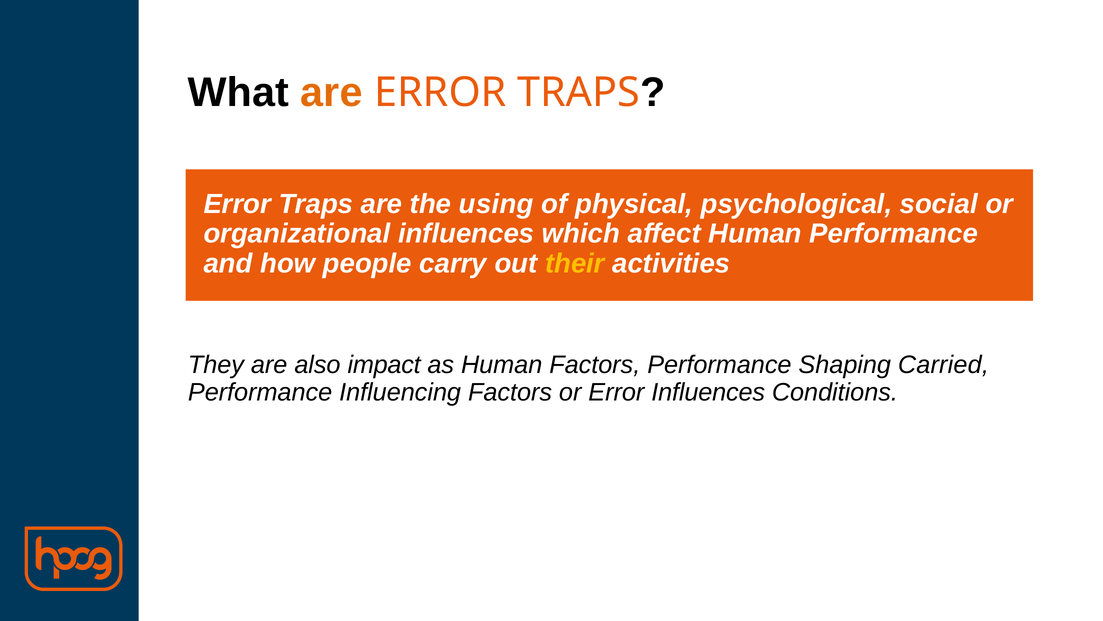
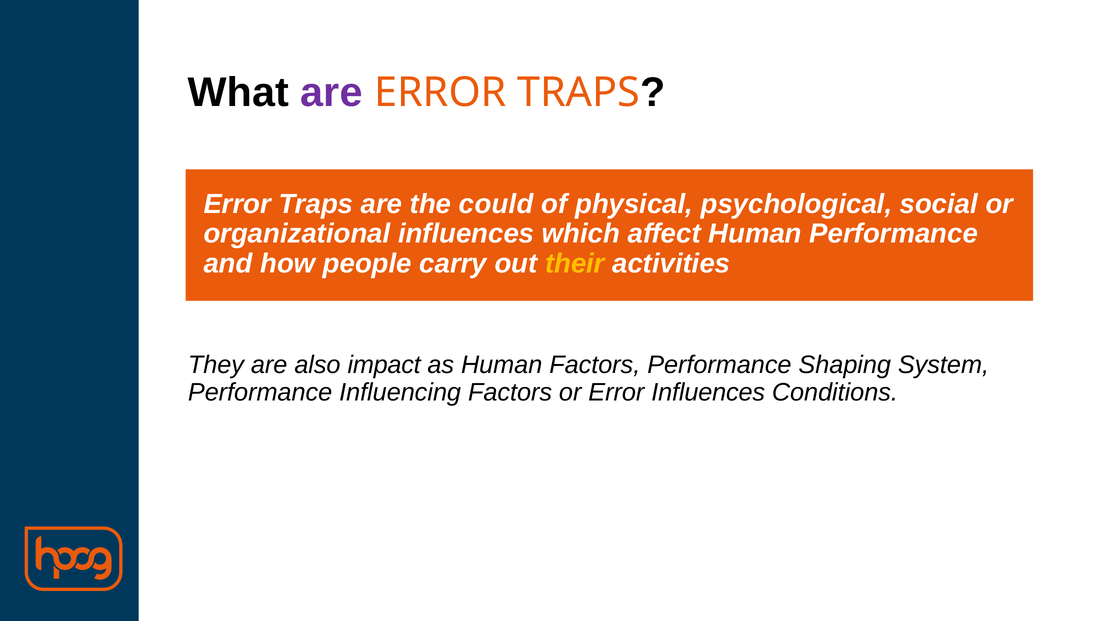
are at (331, 93) colour: orange -> purple
using: using -> could
Carried: Carried -> System
